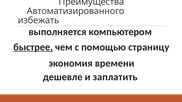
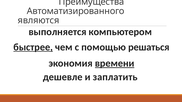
избежать: избежать -> являются
страницу: страницу -> решаться
времени underline: none -> present
